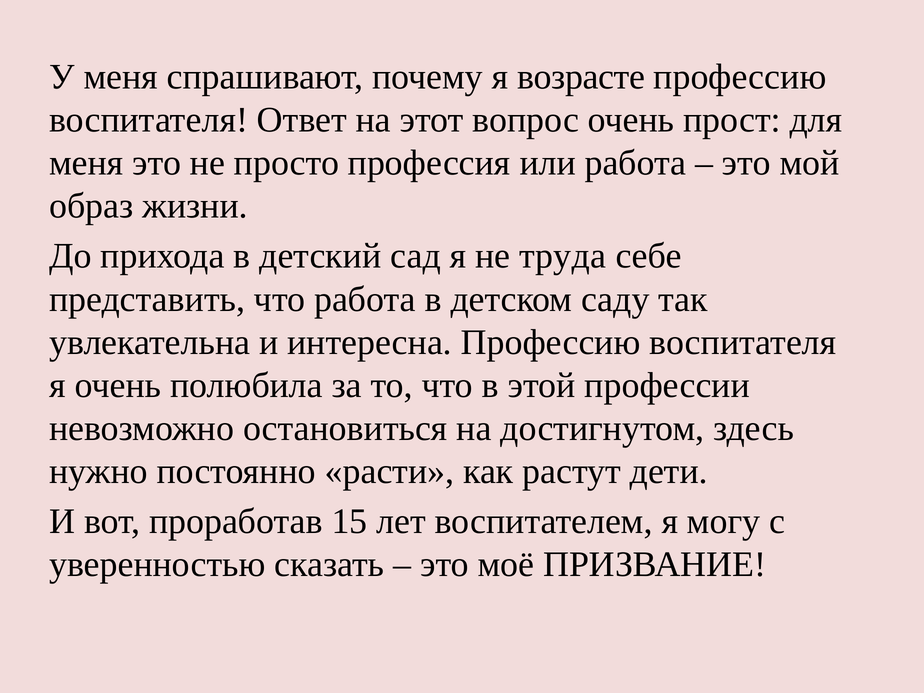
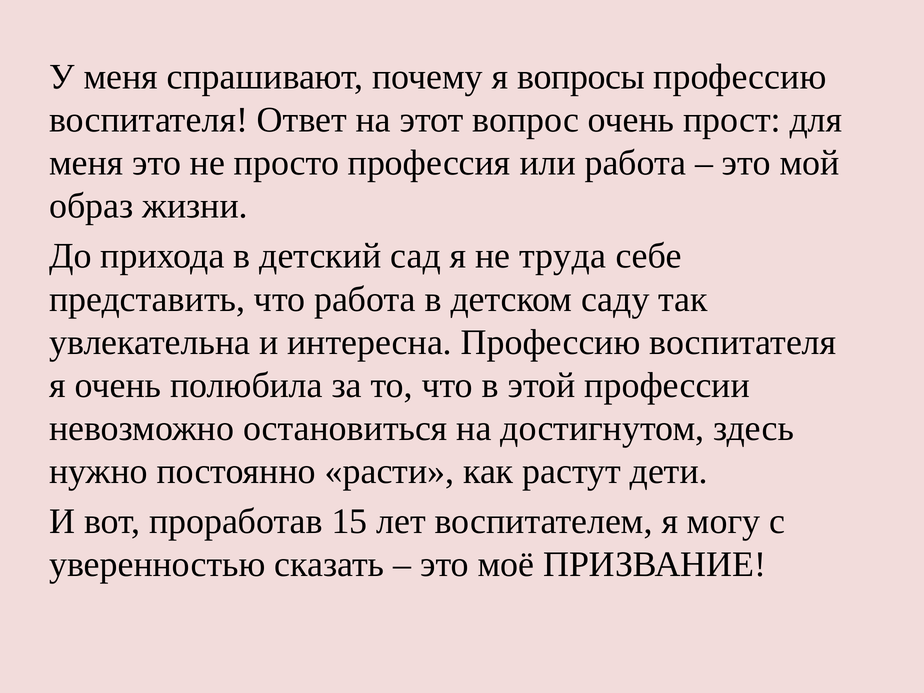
возрасте: возрасте -> вопросы
